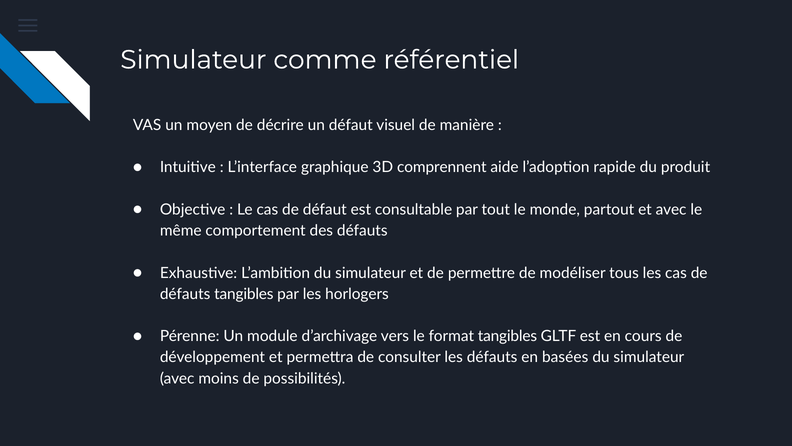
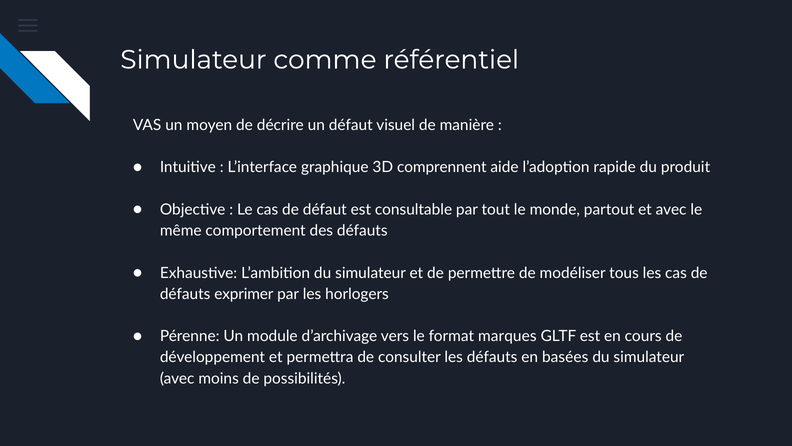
défauts tangibles: tangibles -> exprimer
format tangibles: tangibles -> marques
